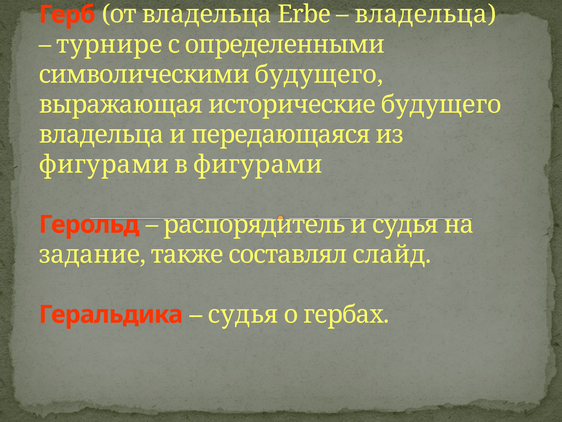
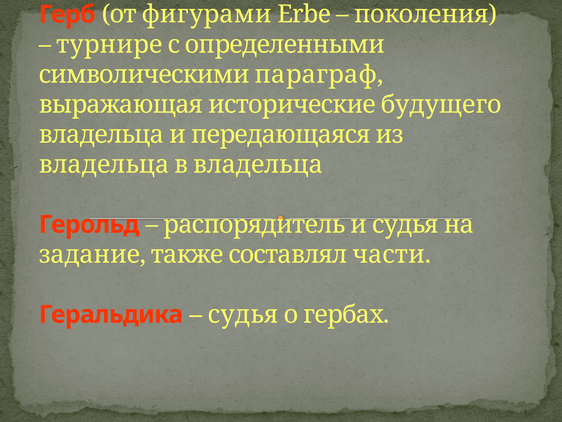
от владельца: владельца -> фигурами
владельца at (425, 14): владельца -> поколения
символическими будущего: будущего -> параграф
фигурами at (104, 164): фигурами -> владельца
в фигурами: фигурами -> владельца
слайд: слайд -> части
